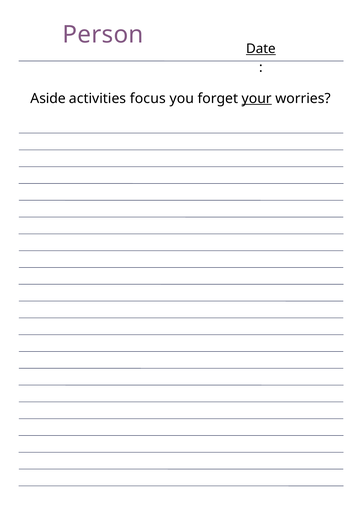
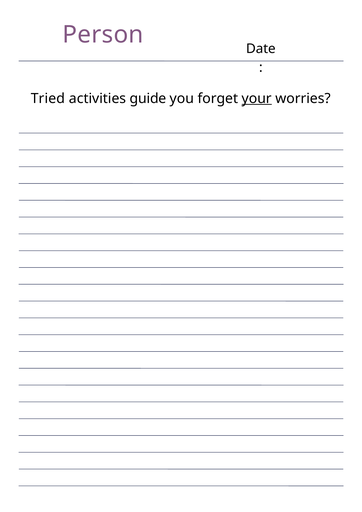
Date underline: present -> none
Aside: Aside -> Tried
focus: focus -> guide
